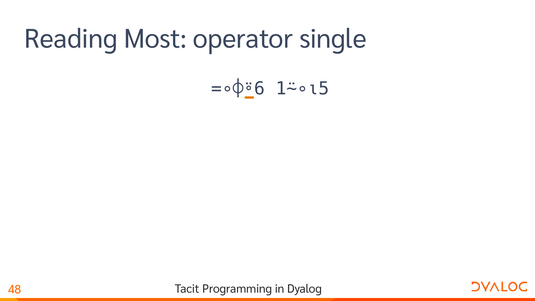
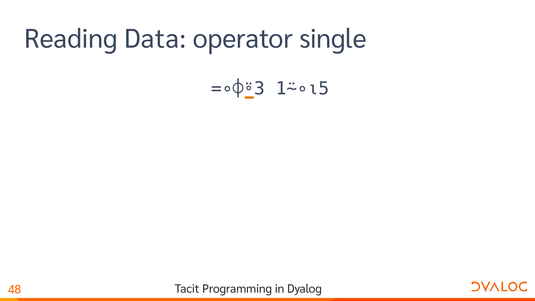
Most: Most -> Data
=∘⌽⍤6: =∘⌽⍤6 -> =∘⌽⍤3
